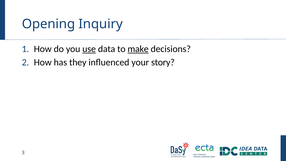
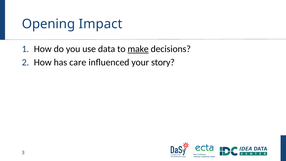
Inquiry: Inquiry -> Impact
use underline: present -> none
they: they -> care
